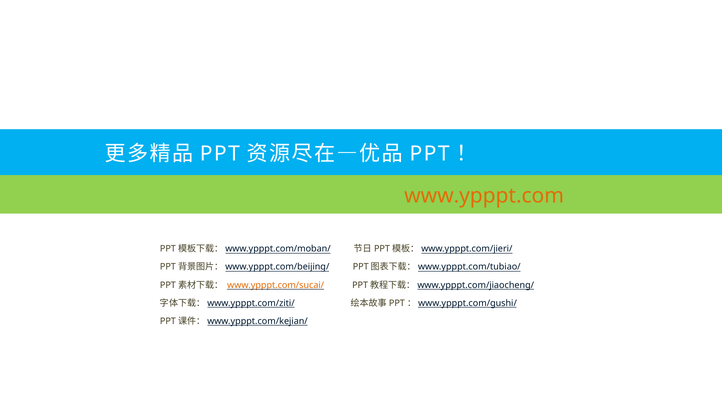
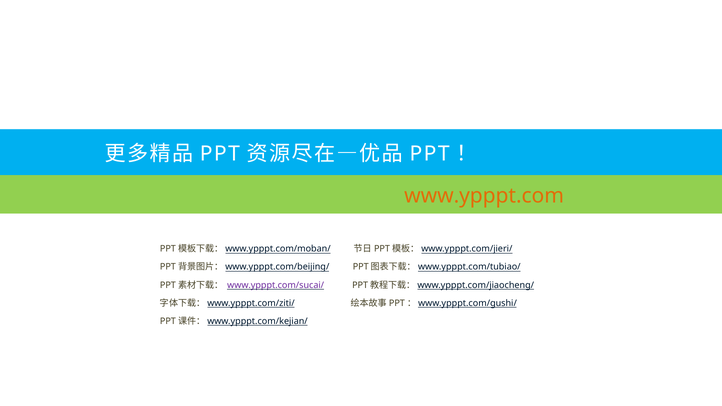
www.ypppt.com/sucai/ colour: orange -> purple
